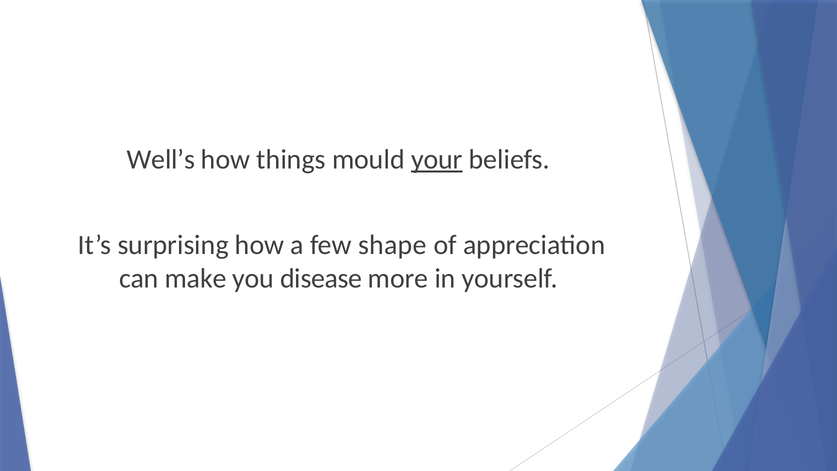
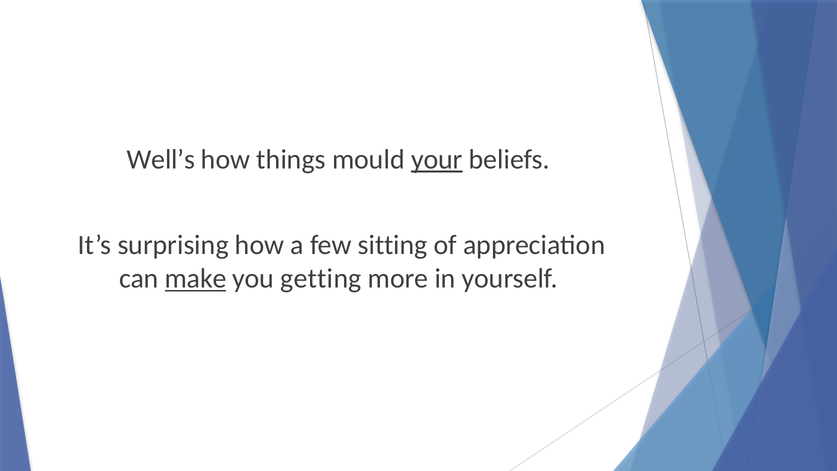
shape: shape -> sitting
make underline: none -> present
disease: disease -> getting
